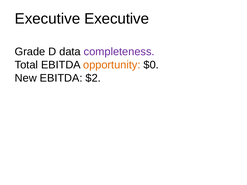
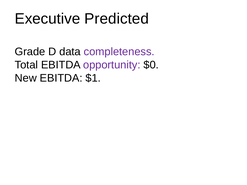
Executive Executive: Executive -> Predicted
opportunity colour: orange -> purple
$2: $2 -> $1
